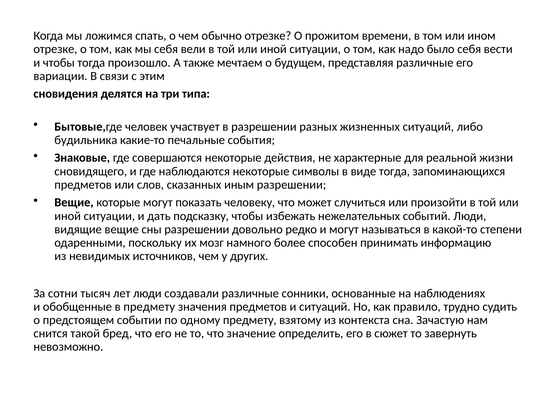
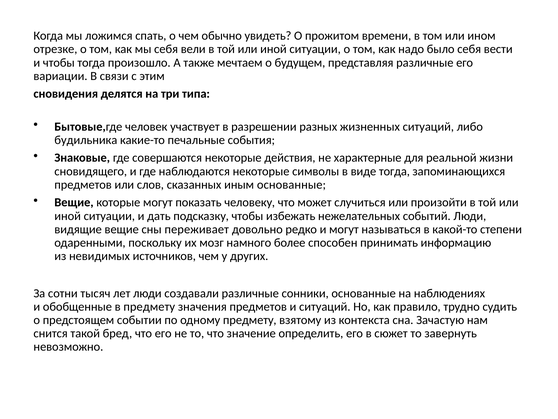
обычно отрезке: отрезке -> увидеть
иным разрешении: разрешении -> основанные
сны разрешении: разрешении -> переживает
